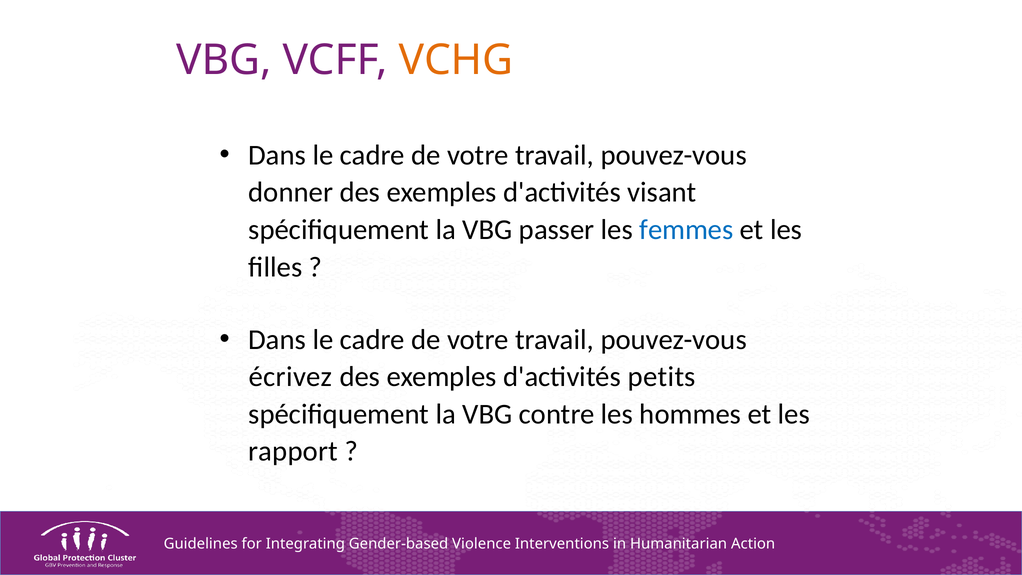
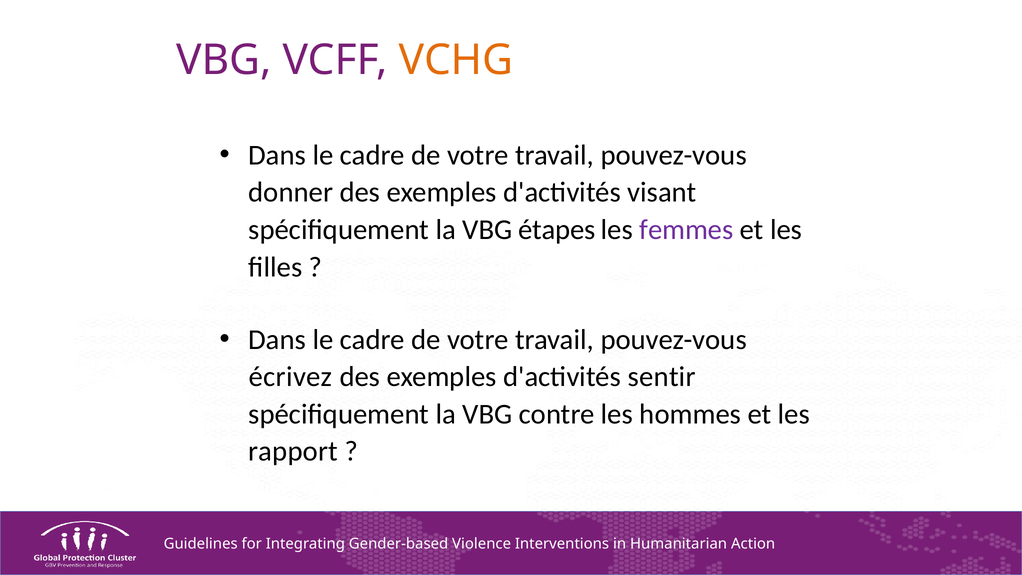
passer: passer -> étapes
femmes colour: blue -> purple
petits: petits -> sentir
